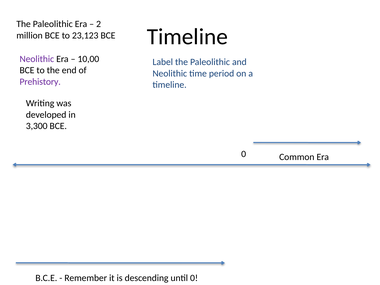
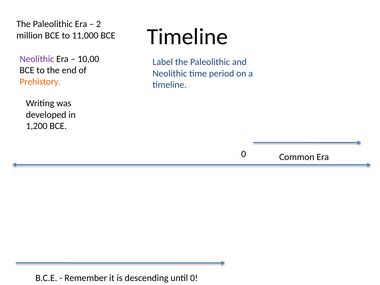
23,123: 23,123 -> 11,000
Prehistory colour: purple -> orange
3,300: 3,300 -> 1,200
